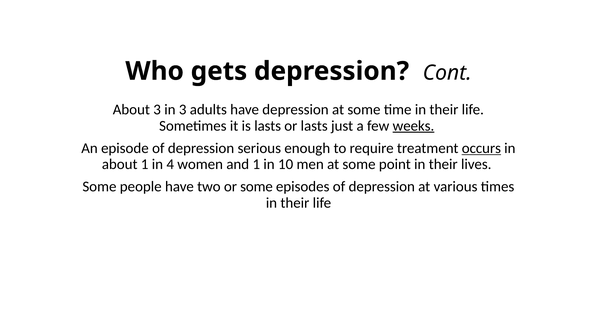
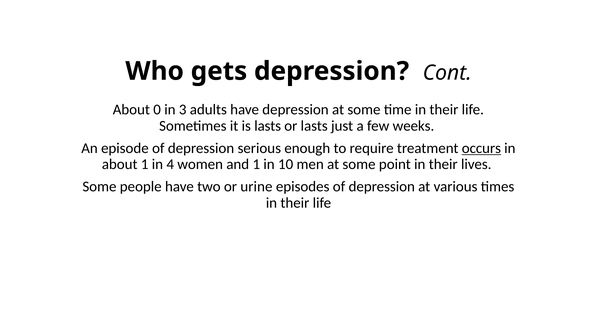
About 3: 3 -> 0
weeks underline: present -> none
or some: some -> urine
